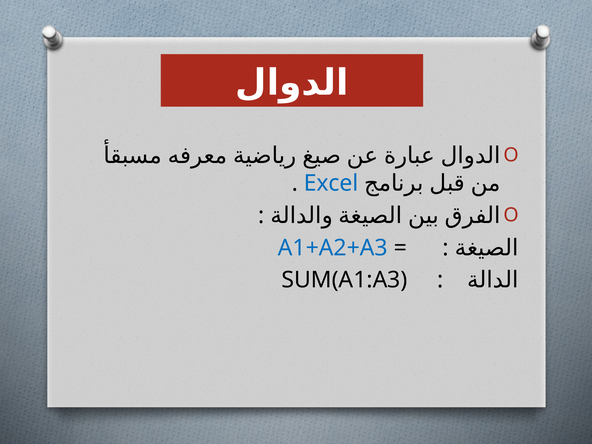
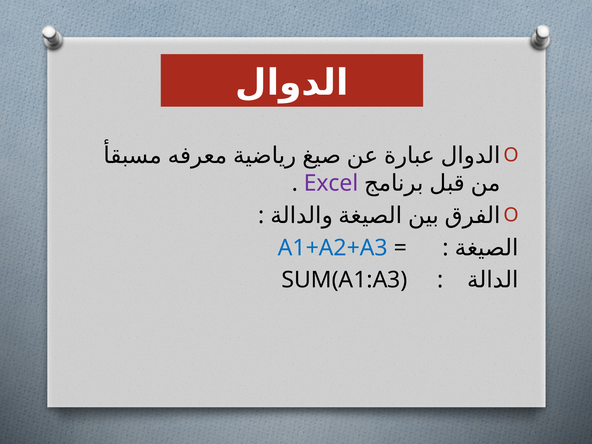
Excel colour: blue -> purple
